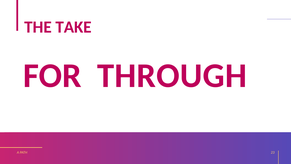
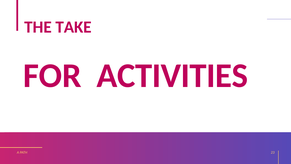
THROUGH: THROUGH -> ACTIVITIES
